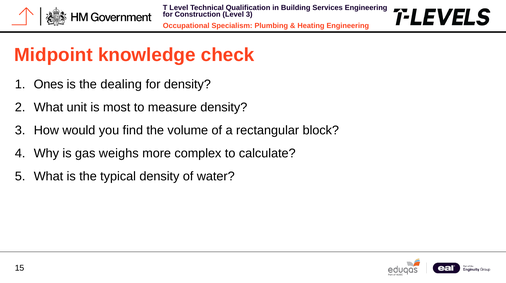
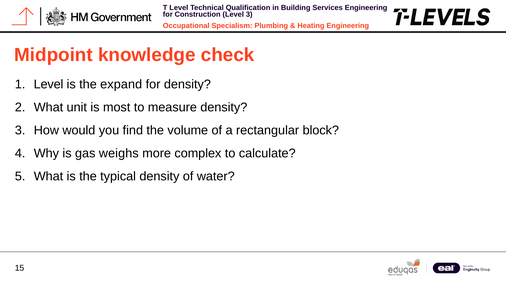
Ones at (49, 84): Ones -> Level
dealing: dealing -> expand
